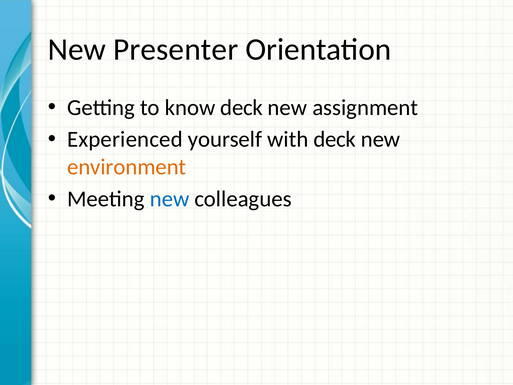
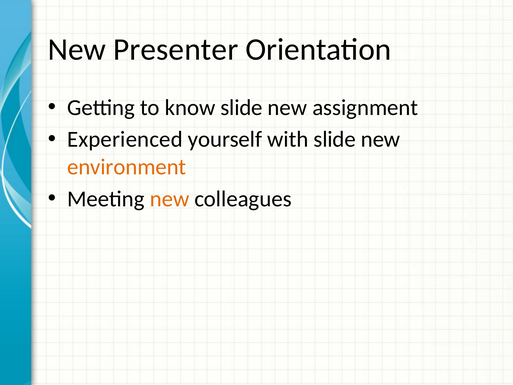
know deck: deck -> slide
with deck: deck -> slide
new at (170, 199) colour: blue -> orange
